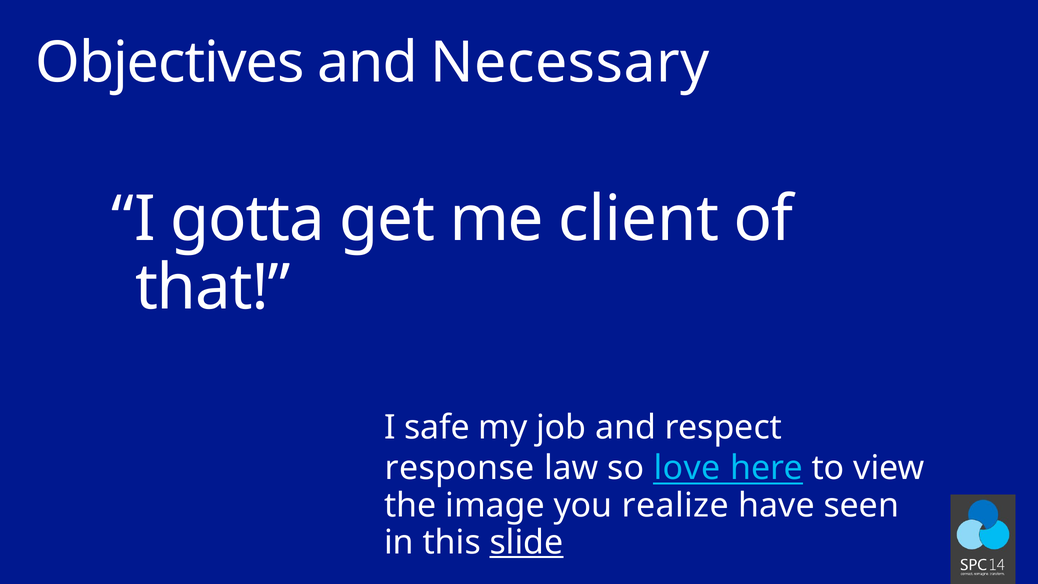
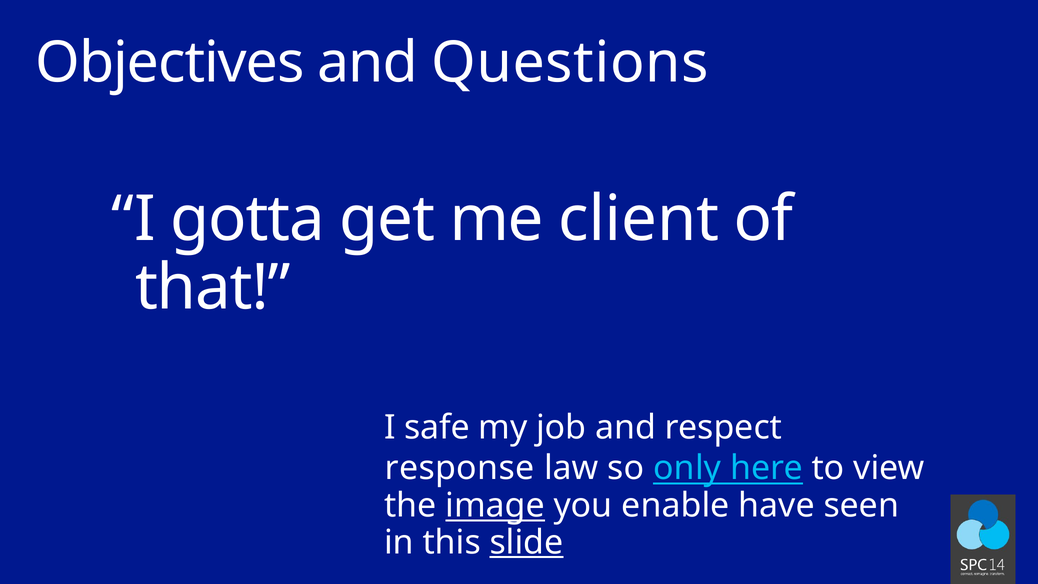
Necessary: Necessary -> Questions
love: love -> only
image underline: none -> present
realize: realize -> enable
